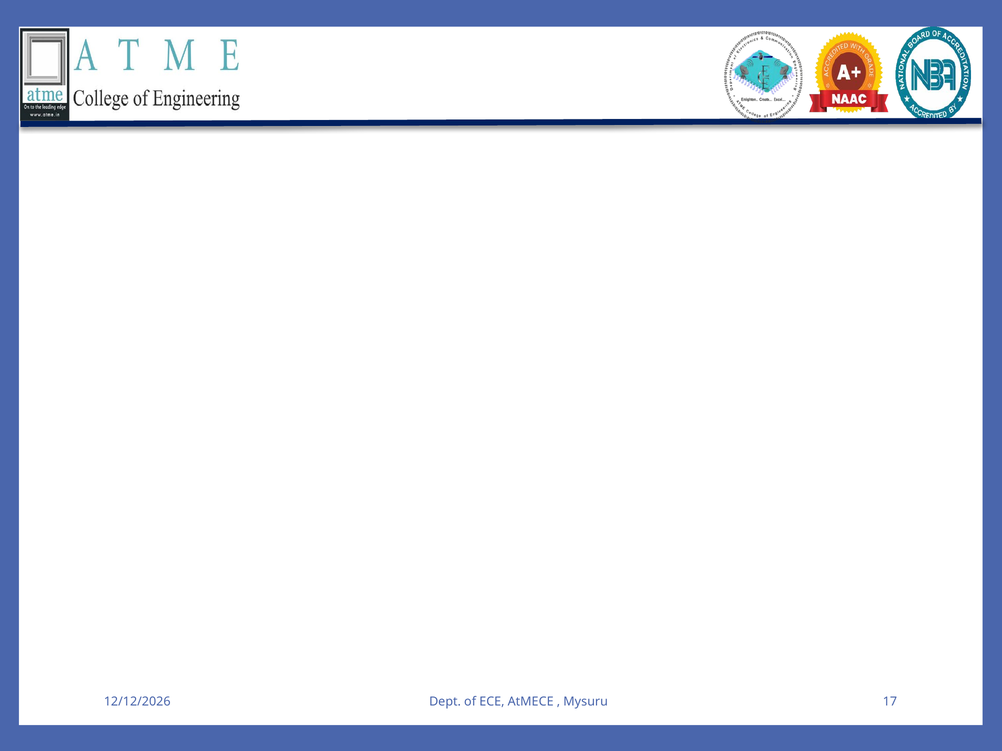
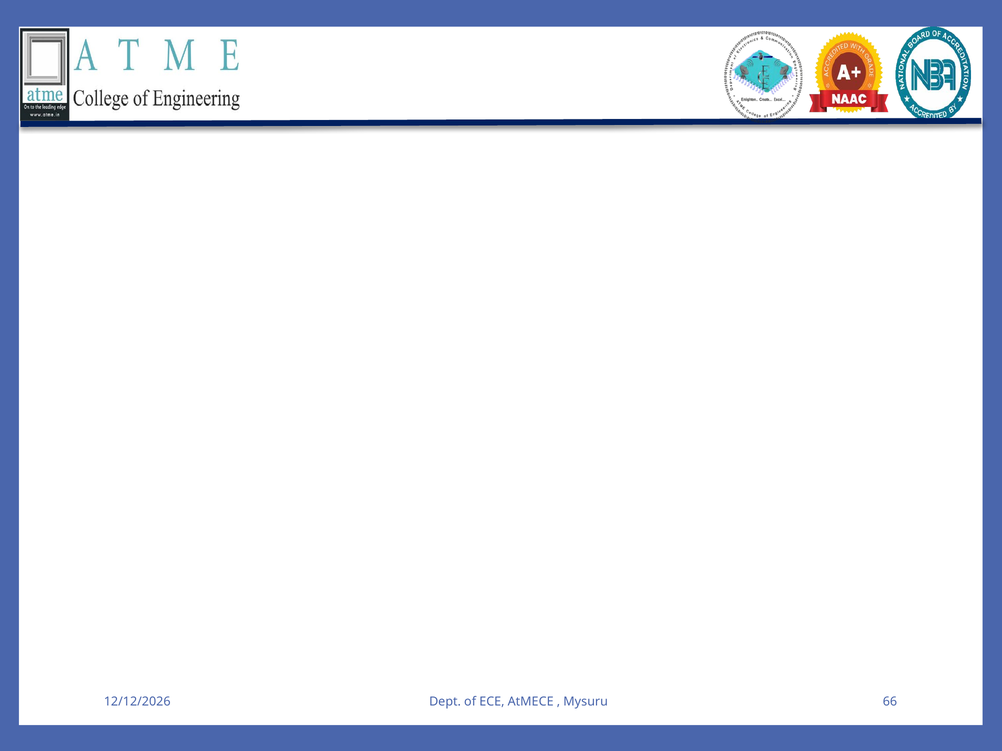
17: 17 -> 66
